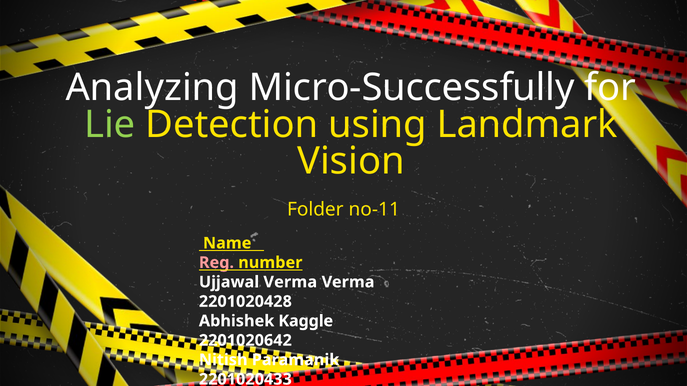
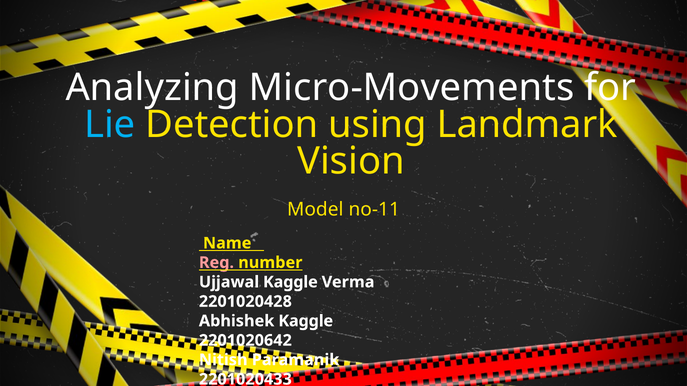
Micro-Successfully: Micro-Successfully -> Micro-Movements
Lie colour: light green -> light blue
Folder: Folder -> Model
Ujjawal Verma: Verma -> Kaggle
